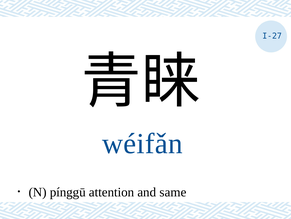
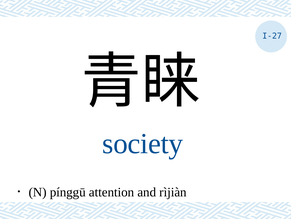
wéifǎn: wéifǎn -> society
same: same -> rìjiàn
